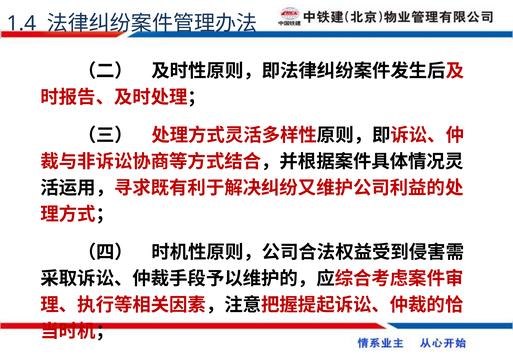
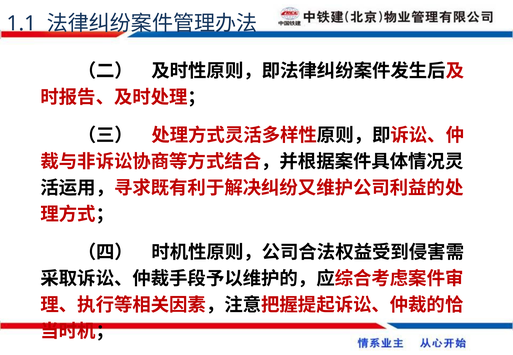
1.4: 1.4 -> 1.1
